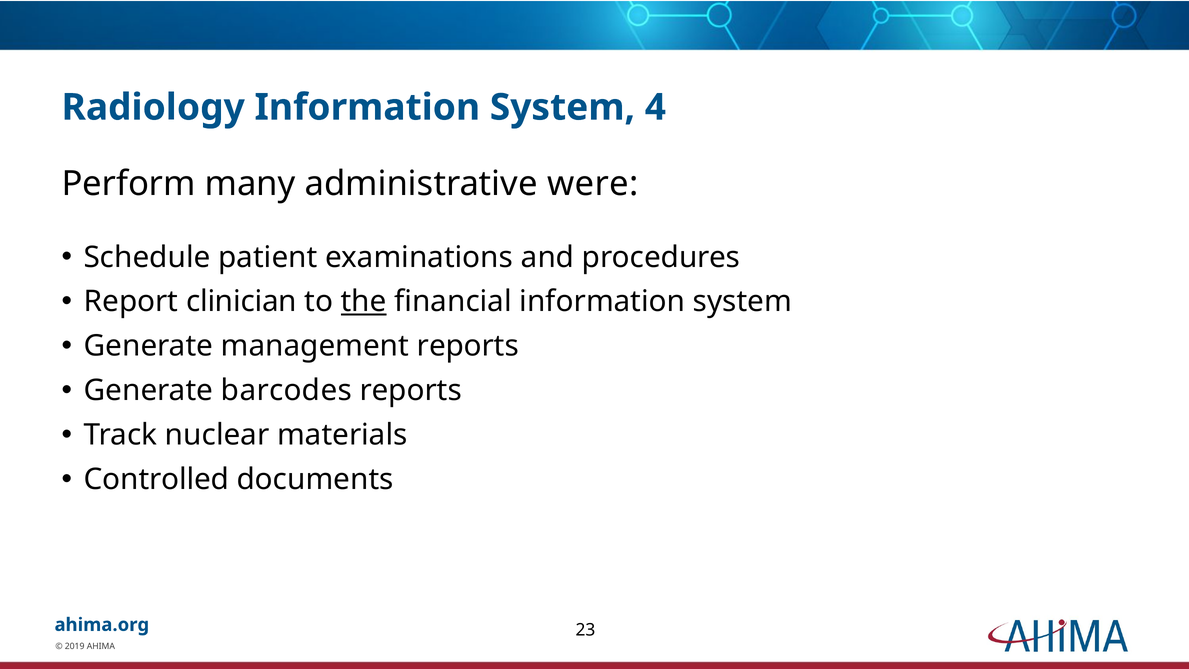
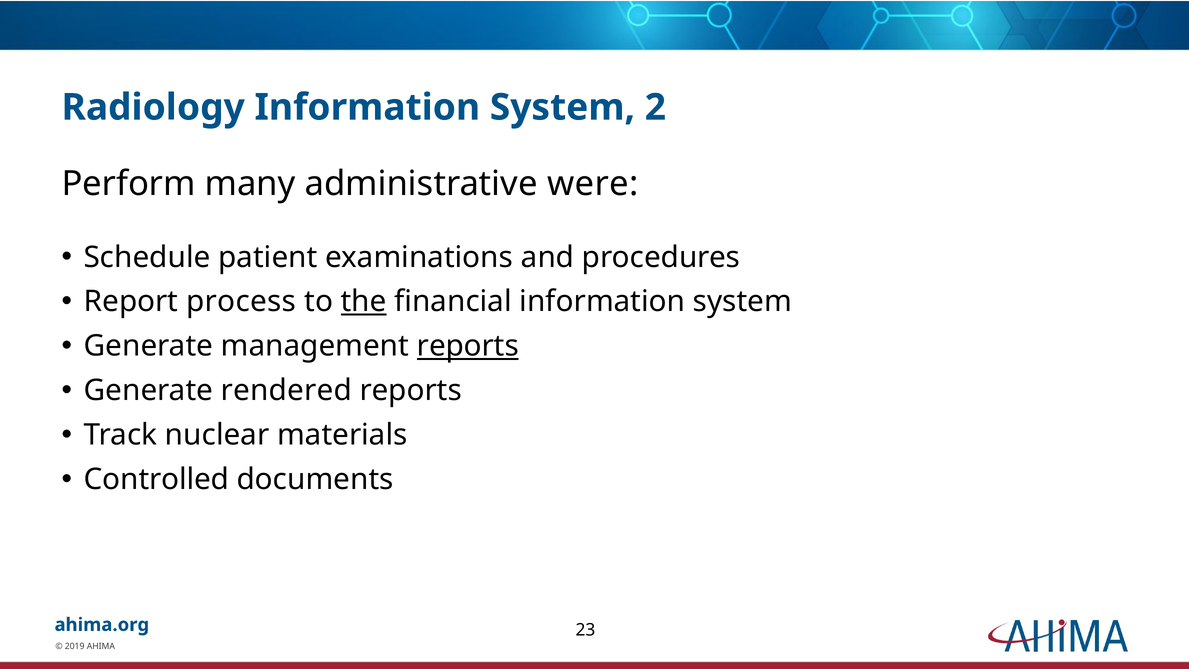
4: 4 -> 2
clinician: clinician -> process
reports at (468, 346) underline: none -> present
barcodes: barcodes -> rendered
